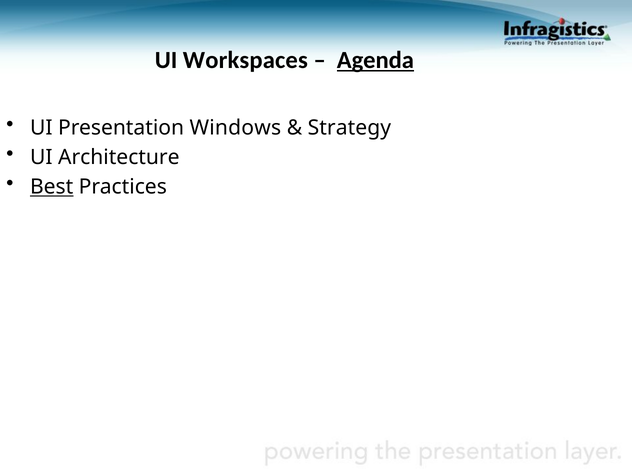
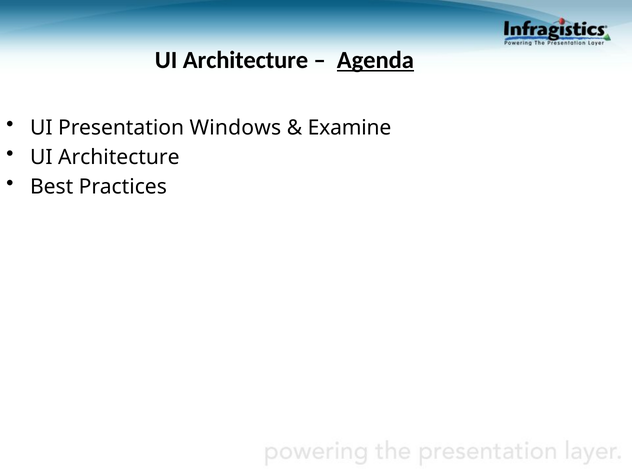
Workspaces at (245, 60): Workspaces -> Architecture
Strategy: Strategy -> Examine
Best underline: present -> none
